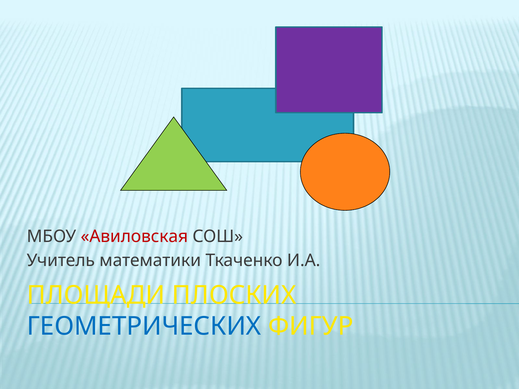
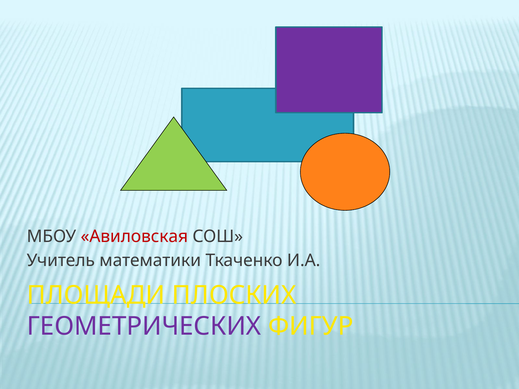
ГЕОМЕТРИЧЕСКИХ colour: blue -> purple
